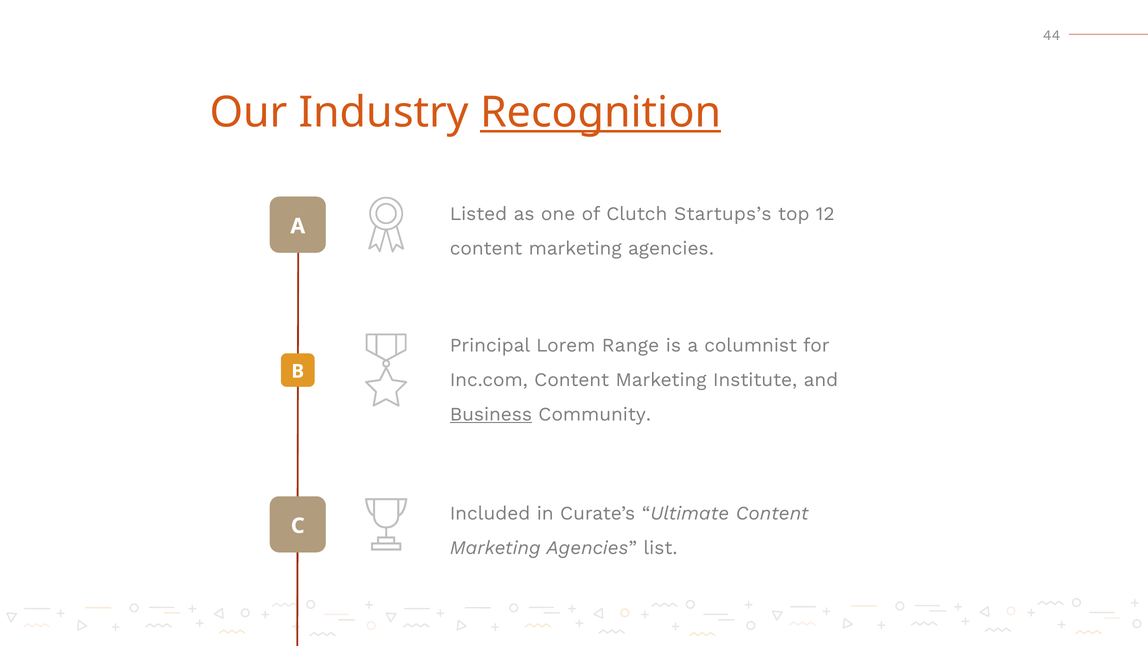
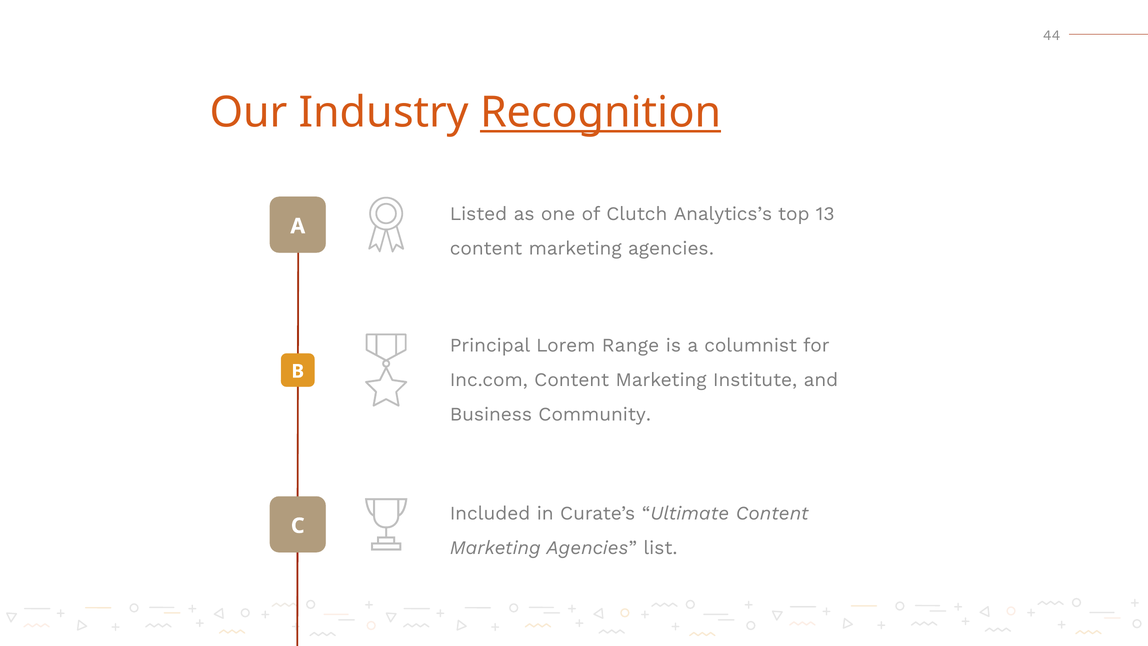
Startups’s: Startups’s -> Analytics’s
12: 12 -> 13
Business underline: present -> none
